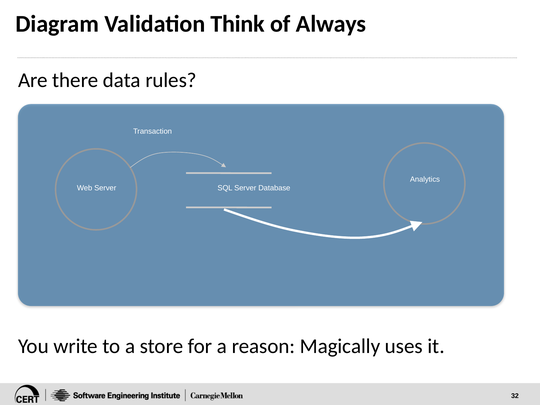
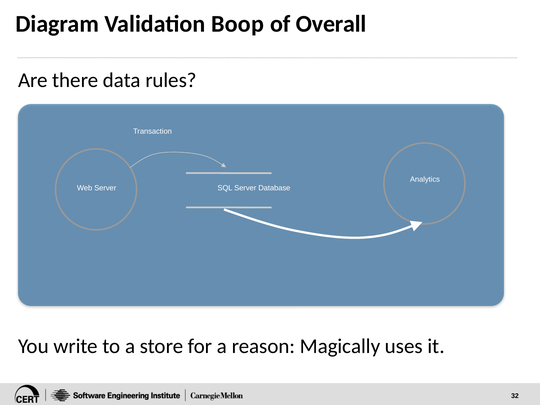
Think: Think -> Boop
Always: Always -> Overall
